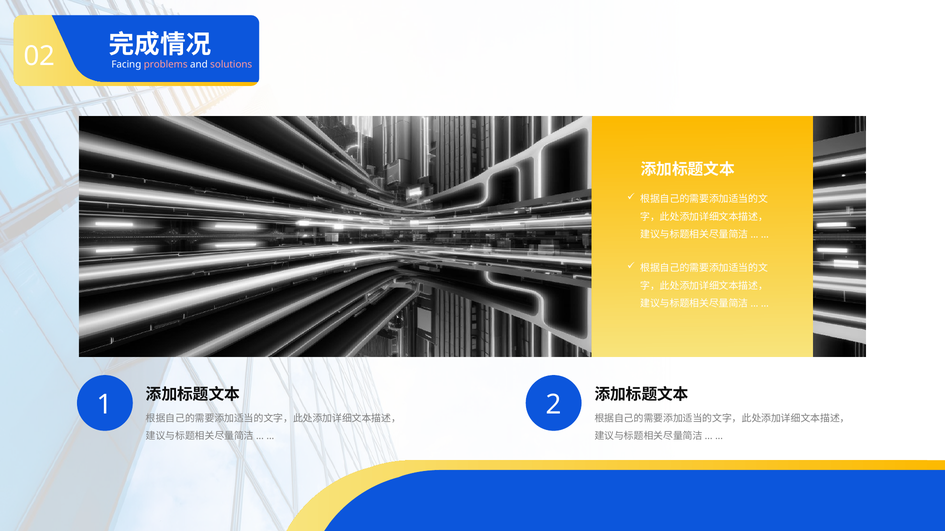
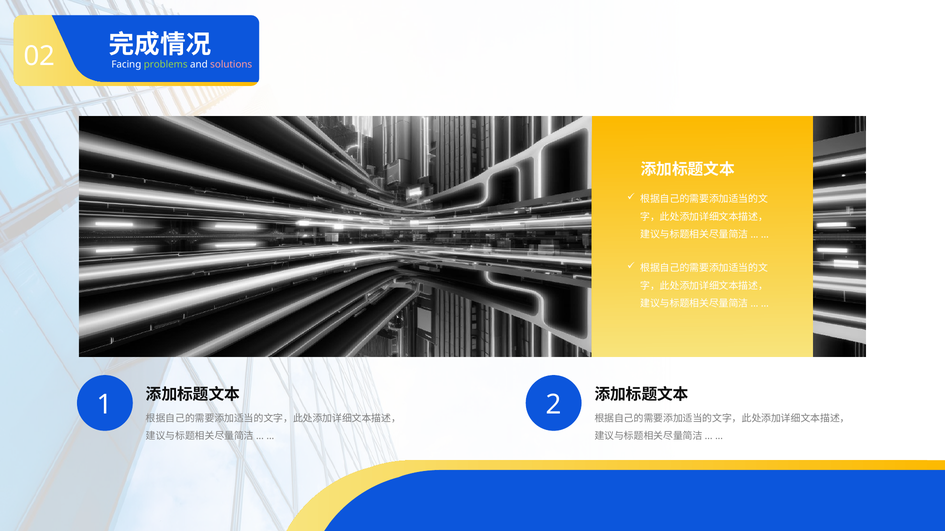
problems colour: pink -> light green
